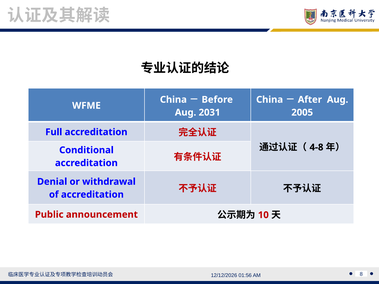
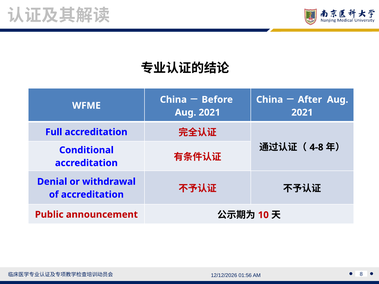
2031 at (209, 113): 2031 -> 2021
2005 at (302, 113): 2005 -> 2021
